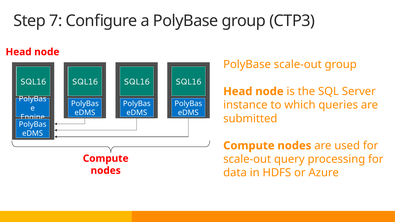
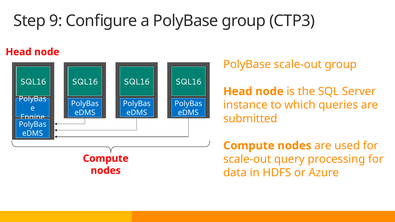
7: 7 -> 9
